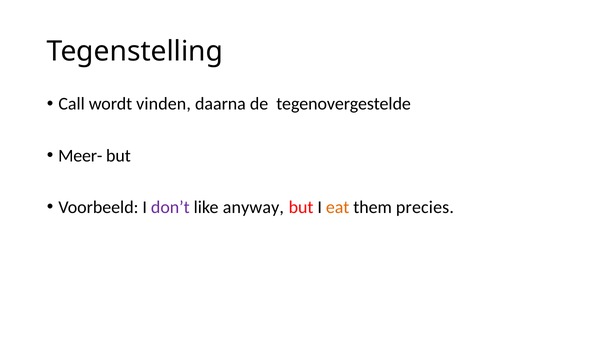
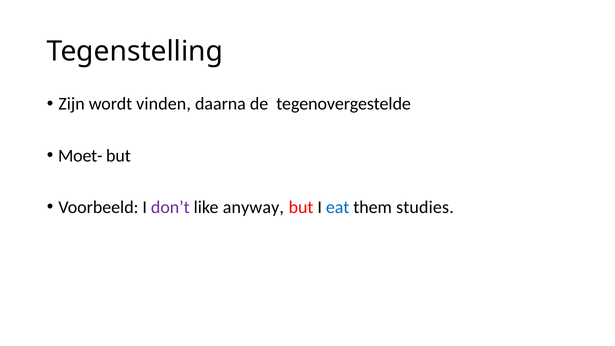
Call: Call -> Zijn
Meer-: Meer- -> Moet-
eat colour: orange -> blue
precies: precies -> studies
